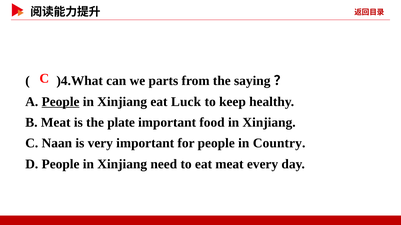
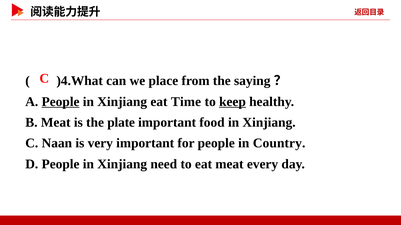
parts: parts -> place
Luck: Luck -> Time
keep underline: none -> present
